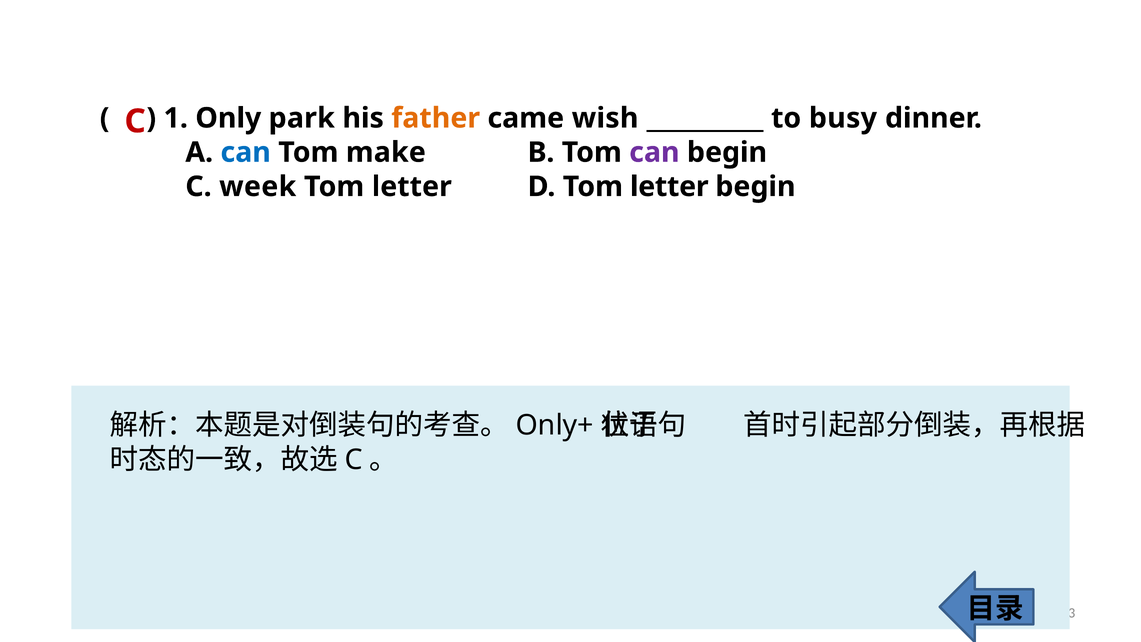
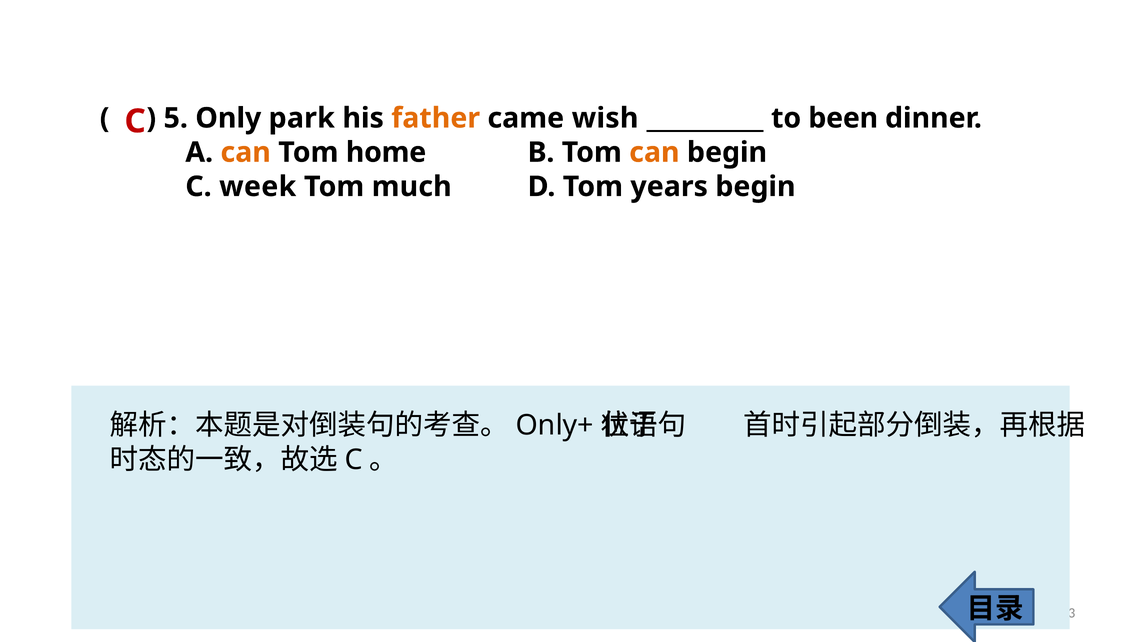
1: 1 -> 5
busy: busy -> been
can at (246, 152) colour: blue -> orange
make: make -> home
can at (654, 152) colour: purple -> orange
letter at (412, 187): letter -> much
D Tom letter: letter -> years
